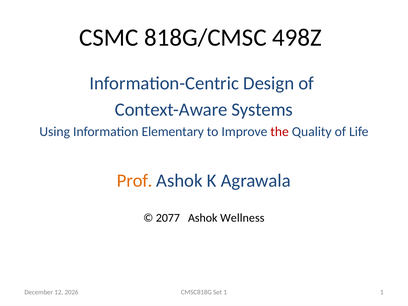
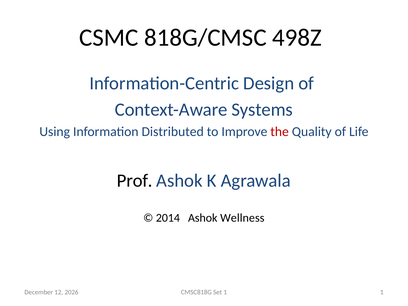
Elementary: Elementary -> Distributed
Prof colour: orange -> black
2077: 2077 -> 2014
